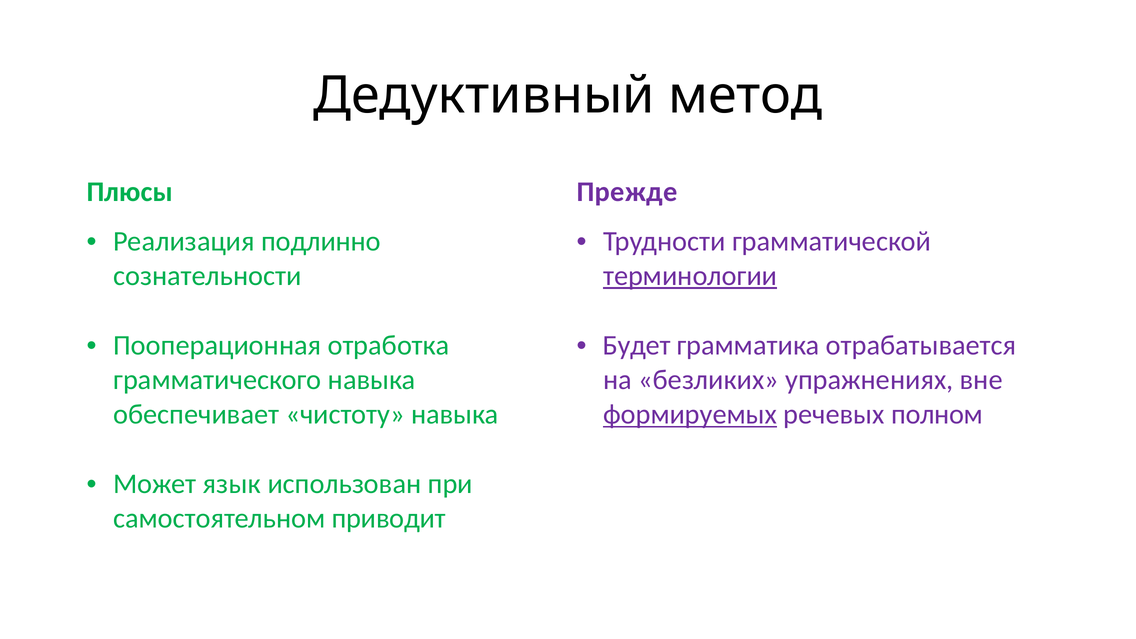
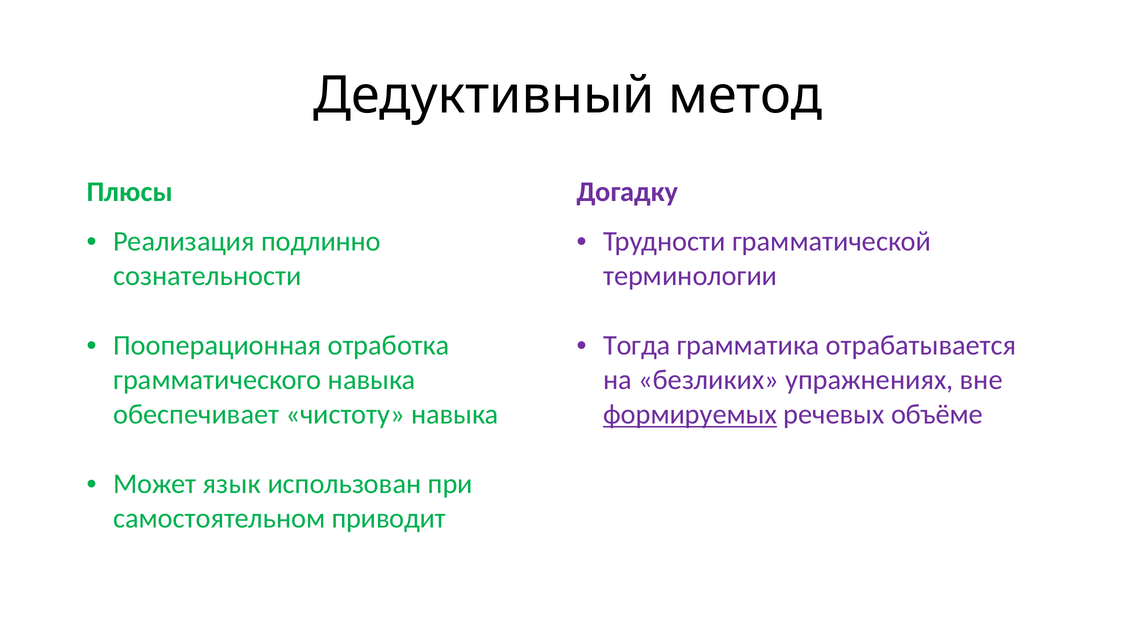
Прежде: Прежде -> Догадку
терминологии underline: present -> none
Будет: Будет -> Тогда
полном: полном -> объёме
